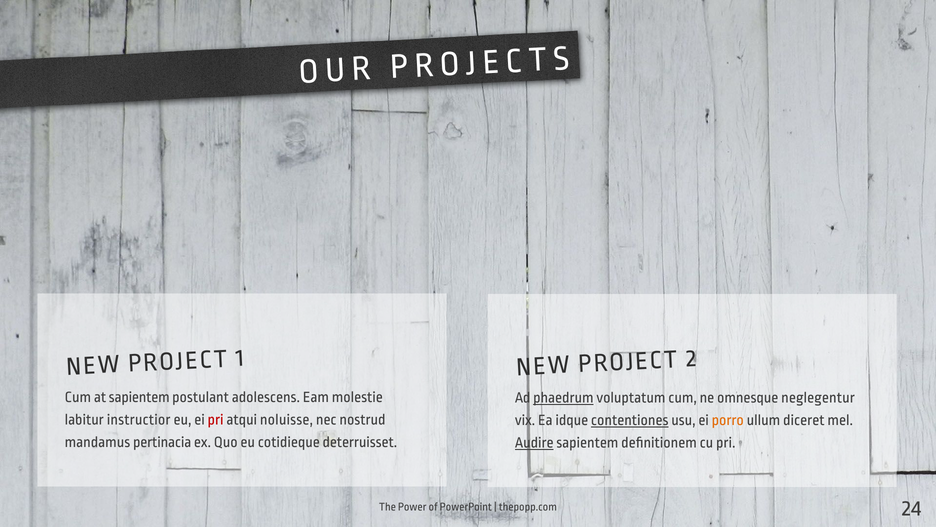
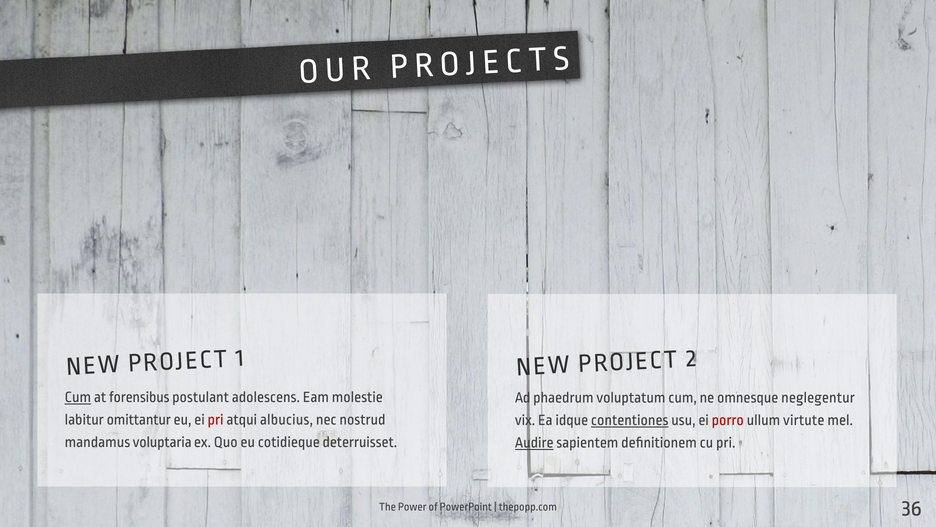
Cum at (78, 397) underline: none -> present
at sapientem: sapientem -> forensibus
phaedrum underline: present -> none
instructior: instructior -> omittantur
noluisse: noluisse -> albucius
porro colour: orange -> red
diceret: diceret -> virtute
pertinacia: pertinacia -> voluptaria
24: 24 -> 36
